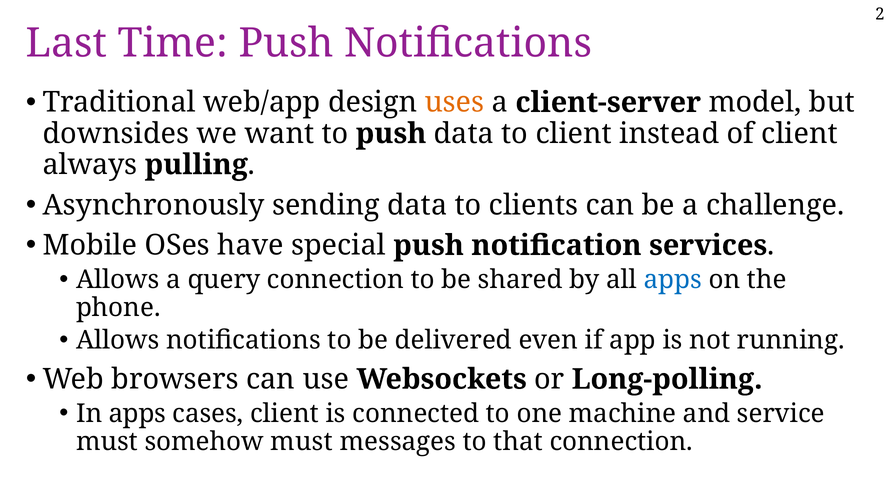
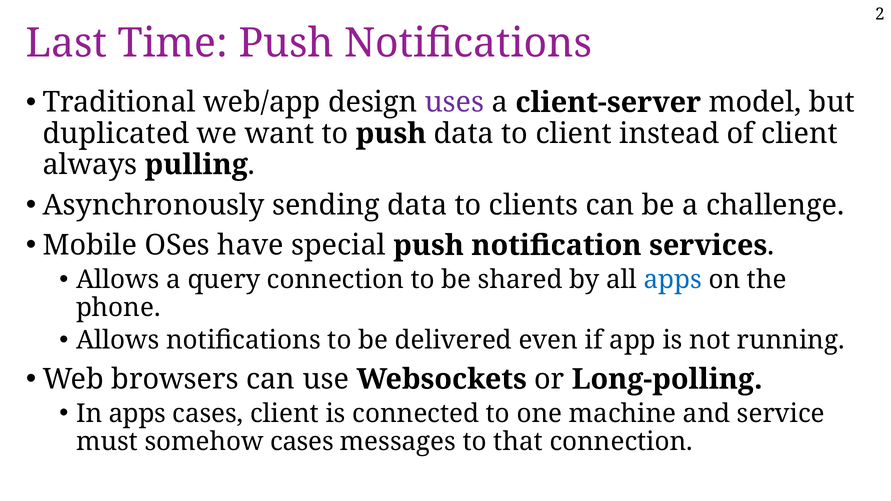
uses colour: orange -> purple
downsides: downsides -> duplicated
somehow must: must -> cases
